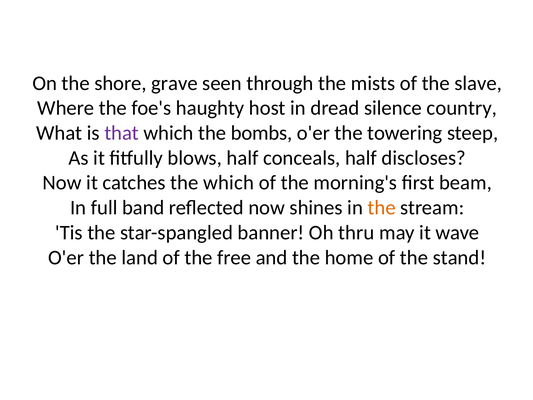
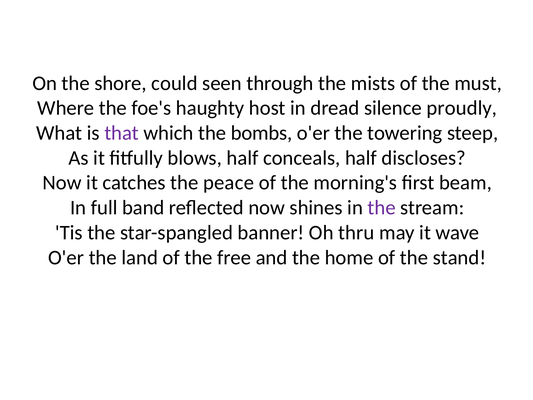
grave: grave -> could
slave: slave -> must
country: country -> proudly
the which: which -> peace
the at (382, 208) colour: orange -> purple
